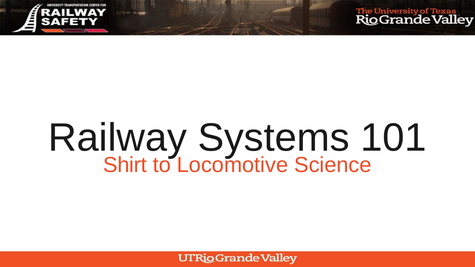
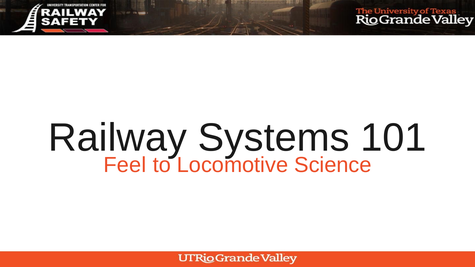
Shirt: Shirt -> Feel
